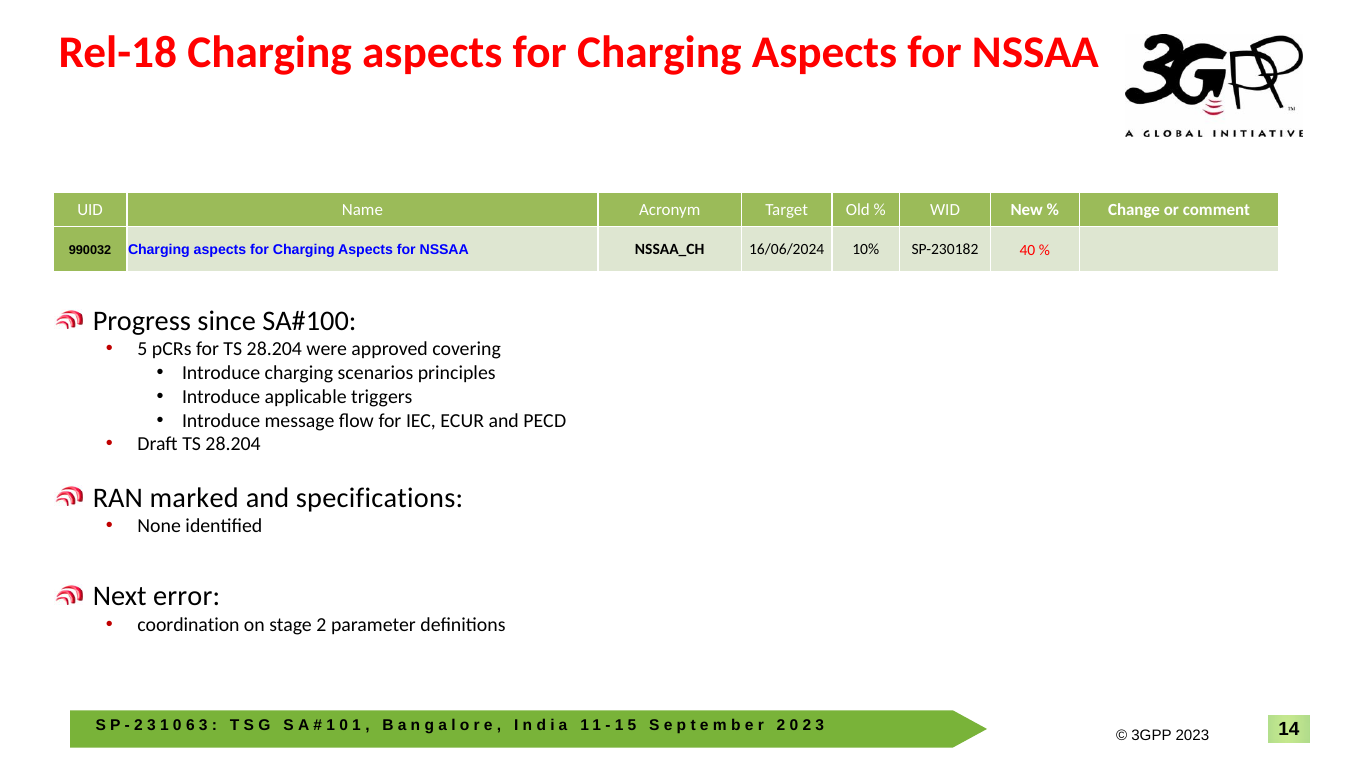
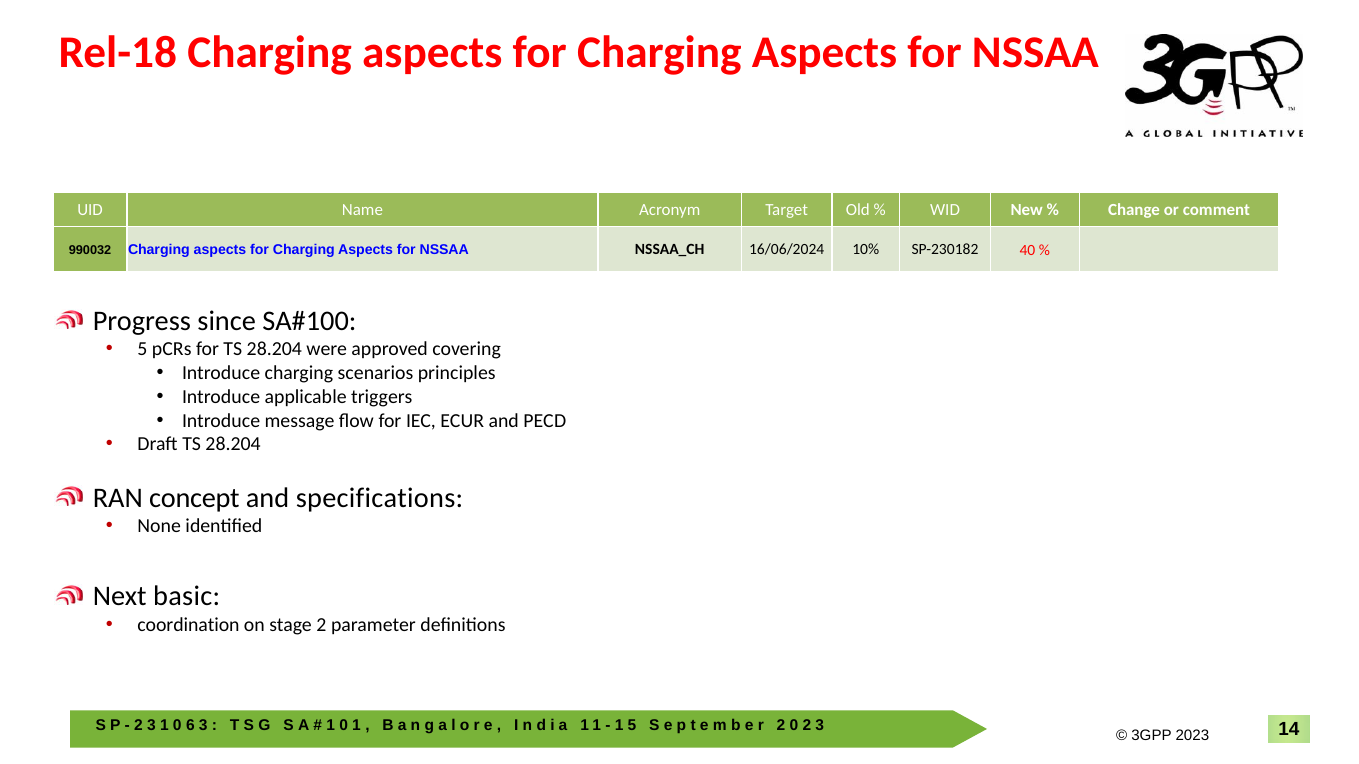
marked: marked -> concept
error: error -> basic
